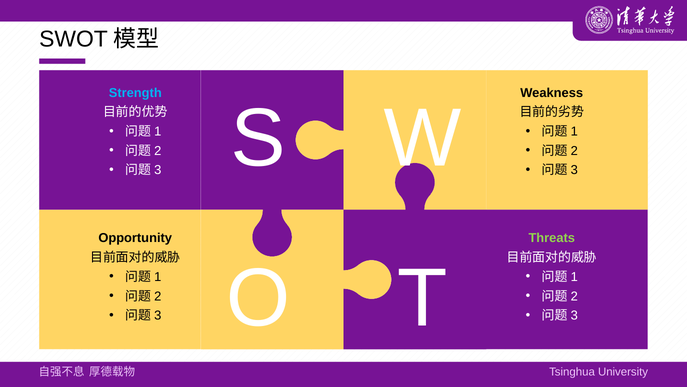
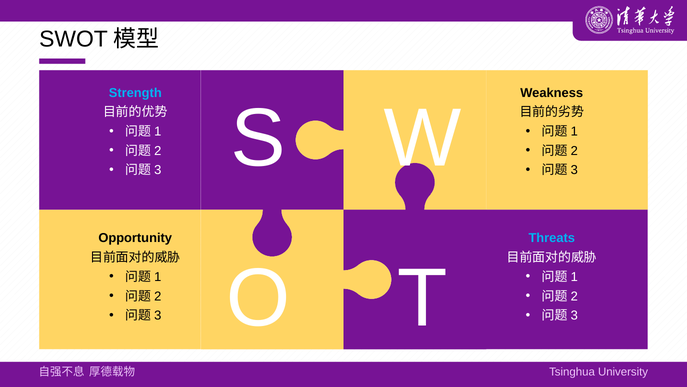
Threats colour: light green -> light blue
